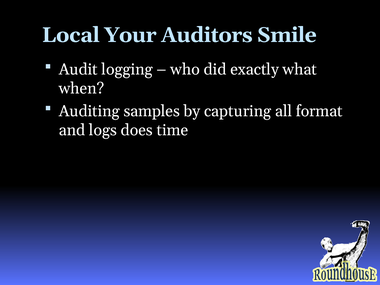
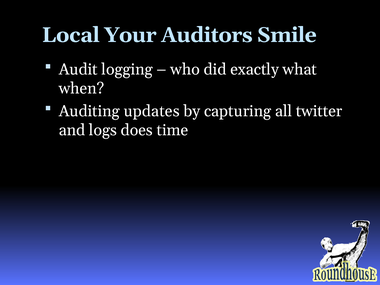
samples: samples -> updates
format: format -> twitter
